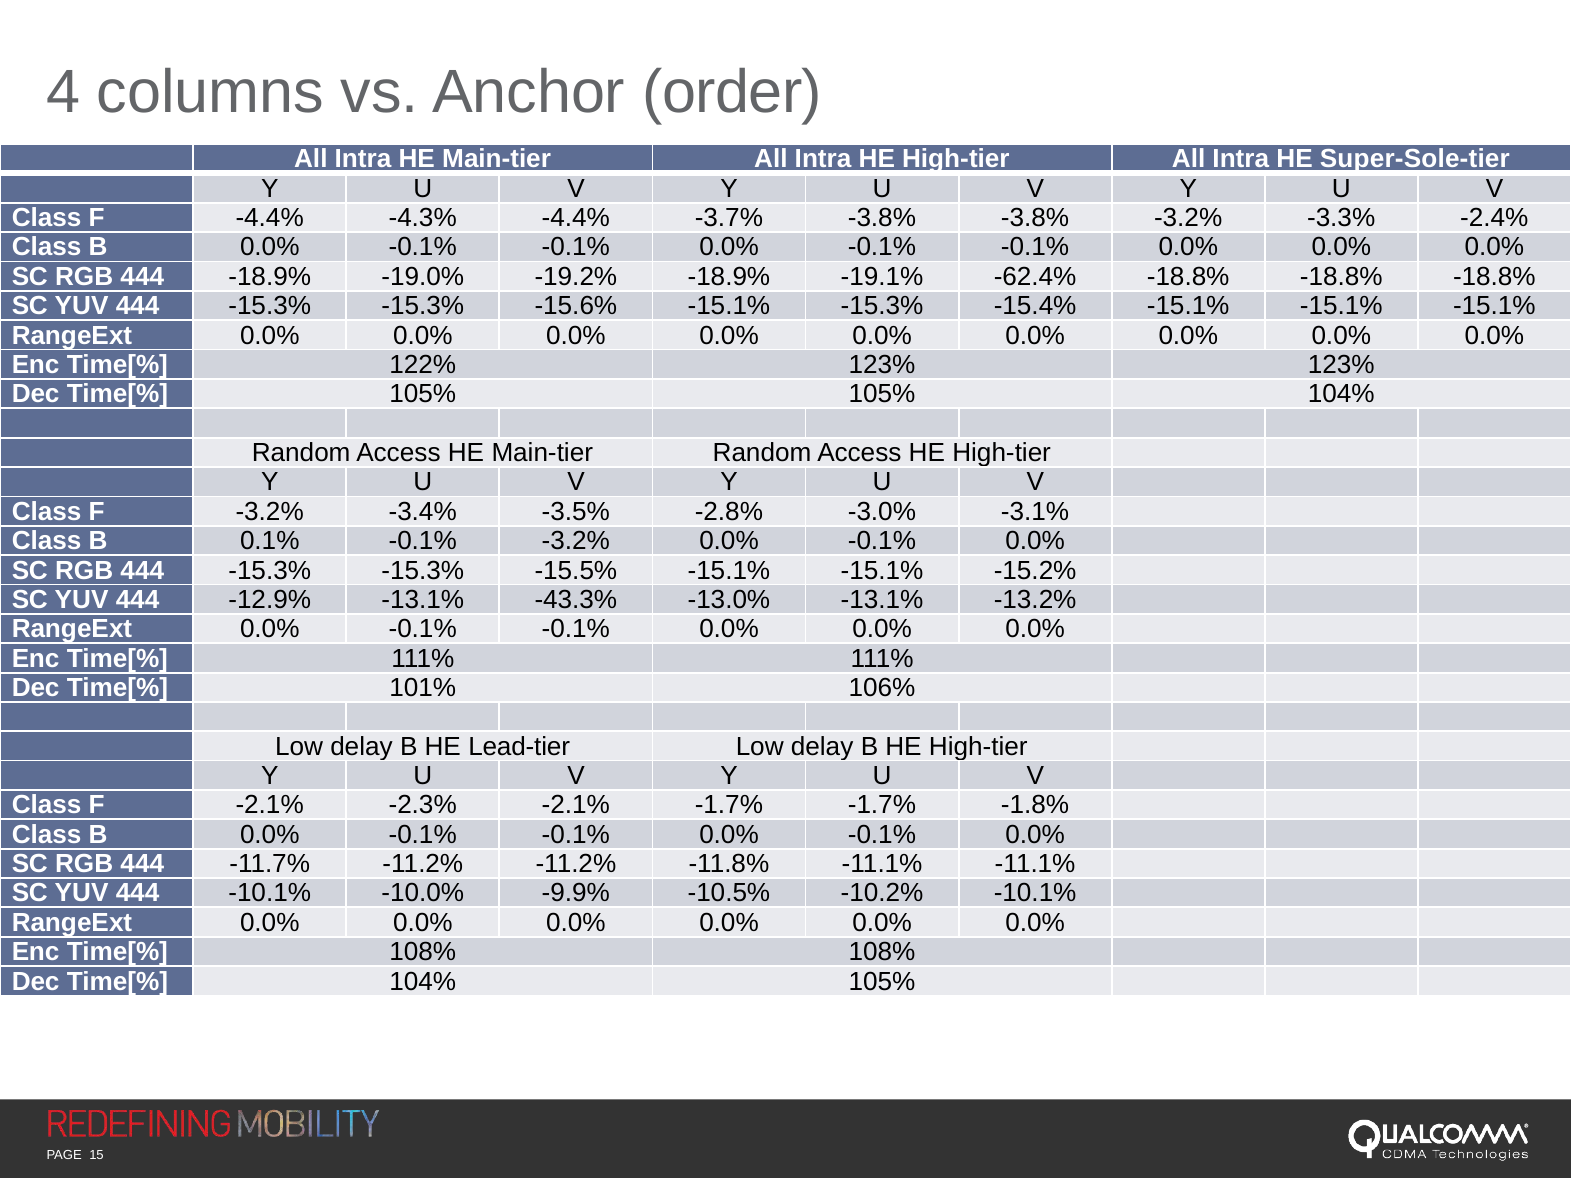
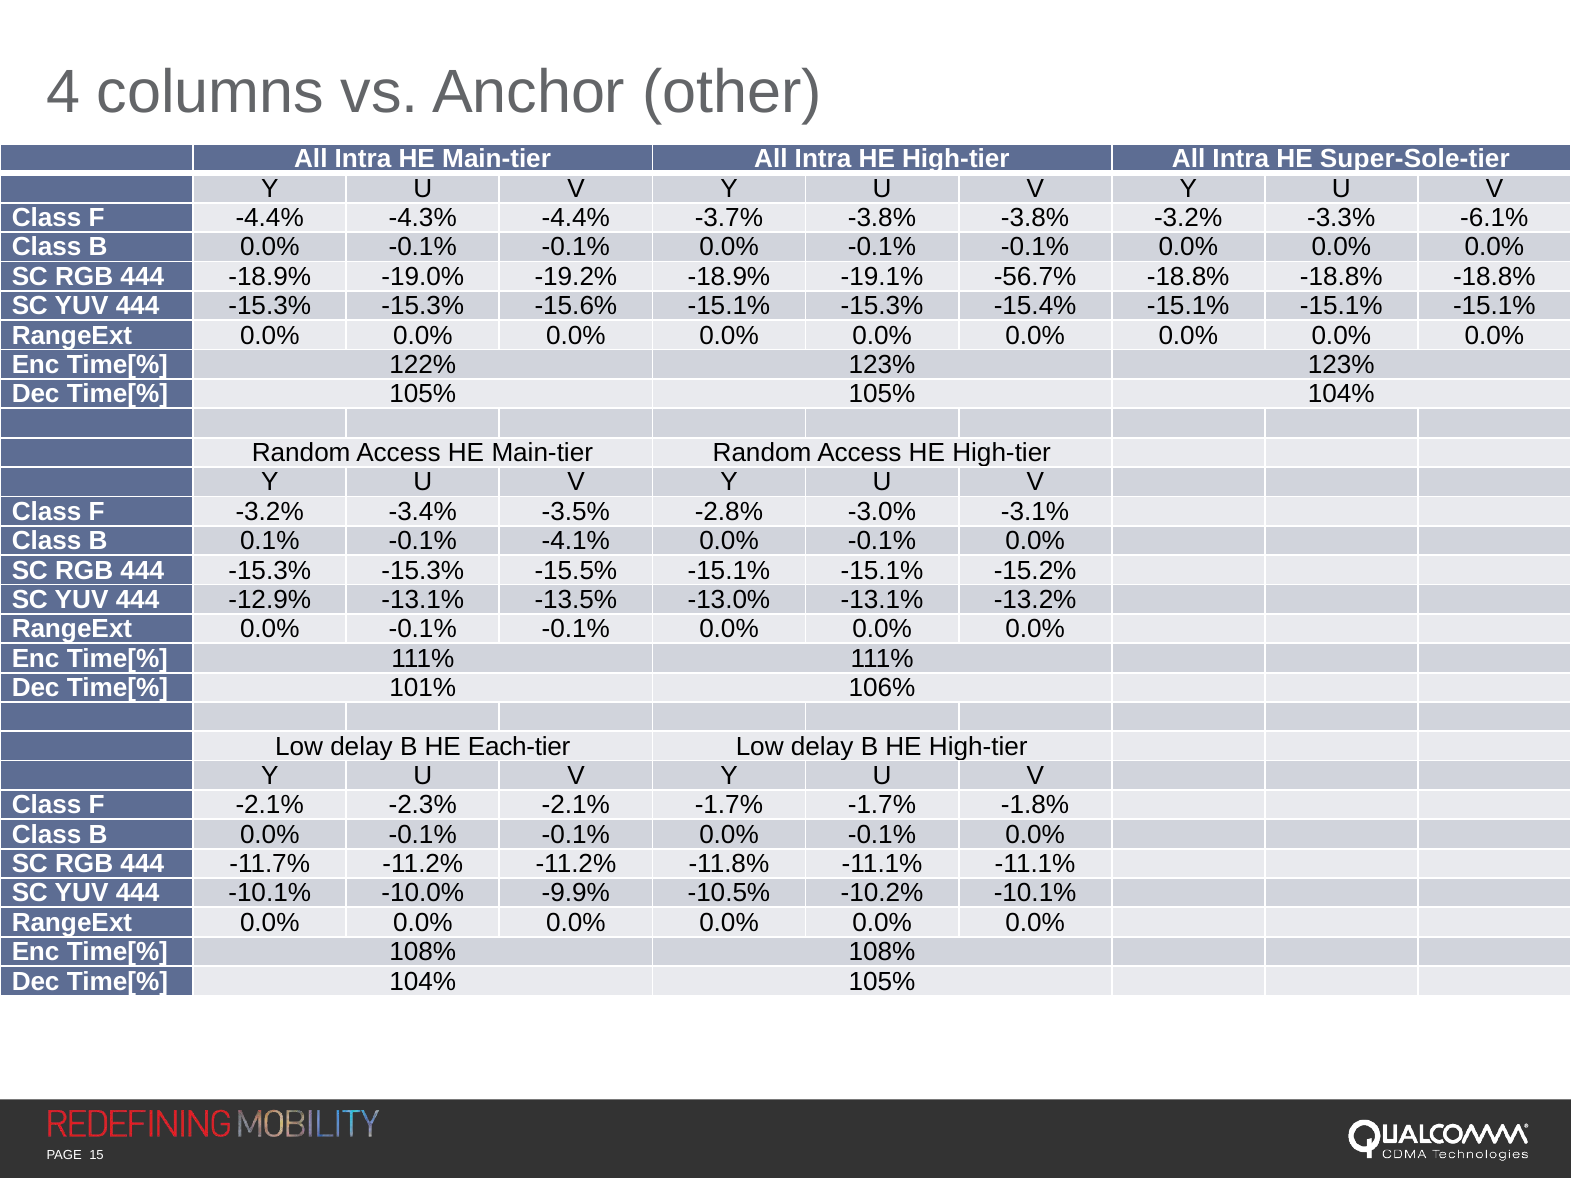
order: order -> other
-2.4%: -2.4% -> -6.1%
-62.4%: -62.4% -> -56.7%
-0.1% -3.2%: -3.2% -> -4.1%
-43.3%: -43.3% -> -13.5%
Lead-tier: Lead-tier -> Each-tier
